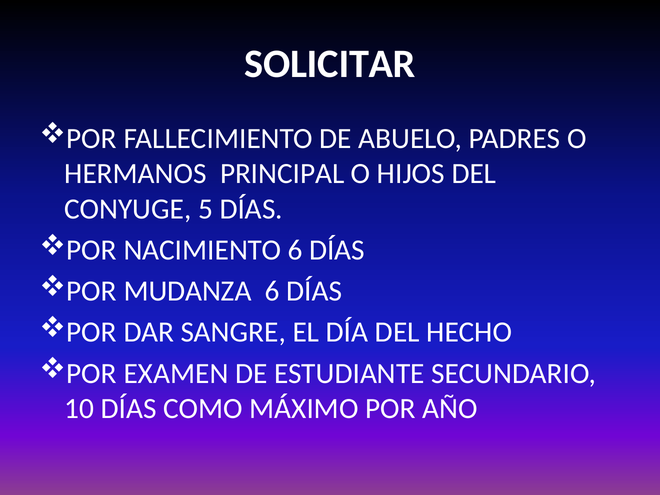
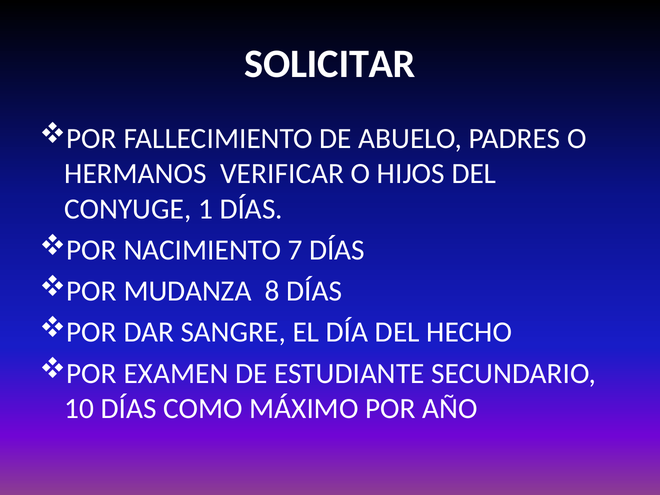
PRINCIPAL: PRINCIPAL -> VERIFICAR
5: 5 -> 1
NACIMIENTO 6: 6 -> 7
MUDANZA 6: 6 -> 8
